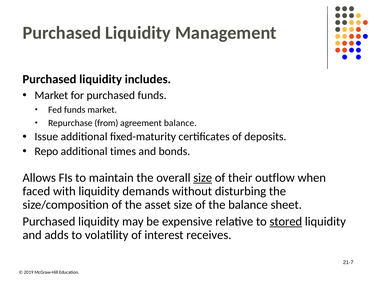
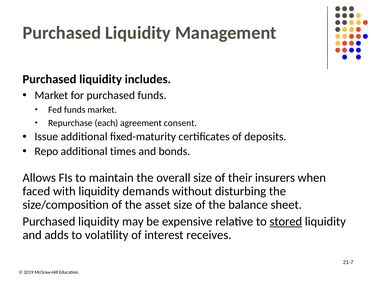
from: from -> each
agreement balance: balance -> consent
size at (203, 178) underline: present -> none
outflow: outflow -> insurers
